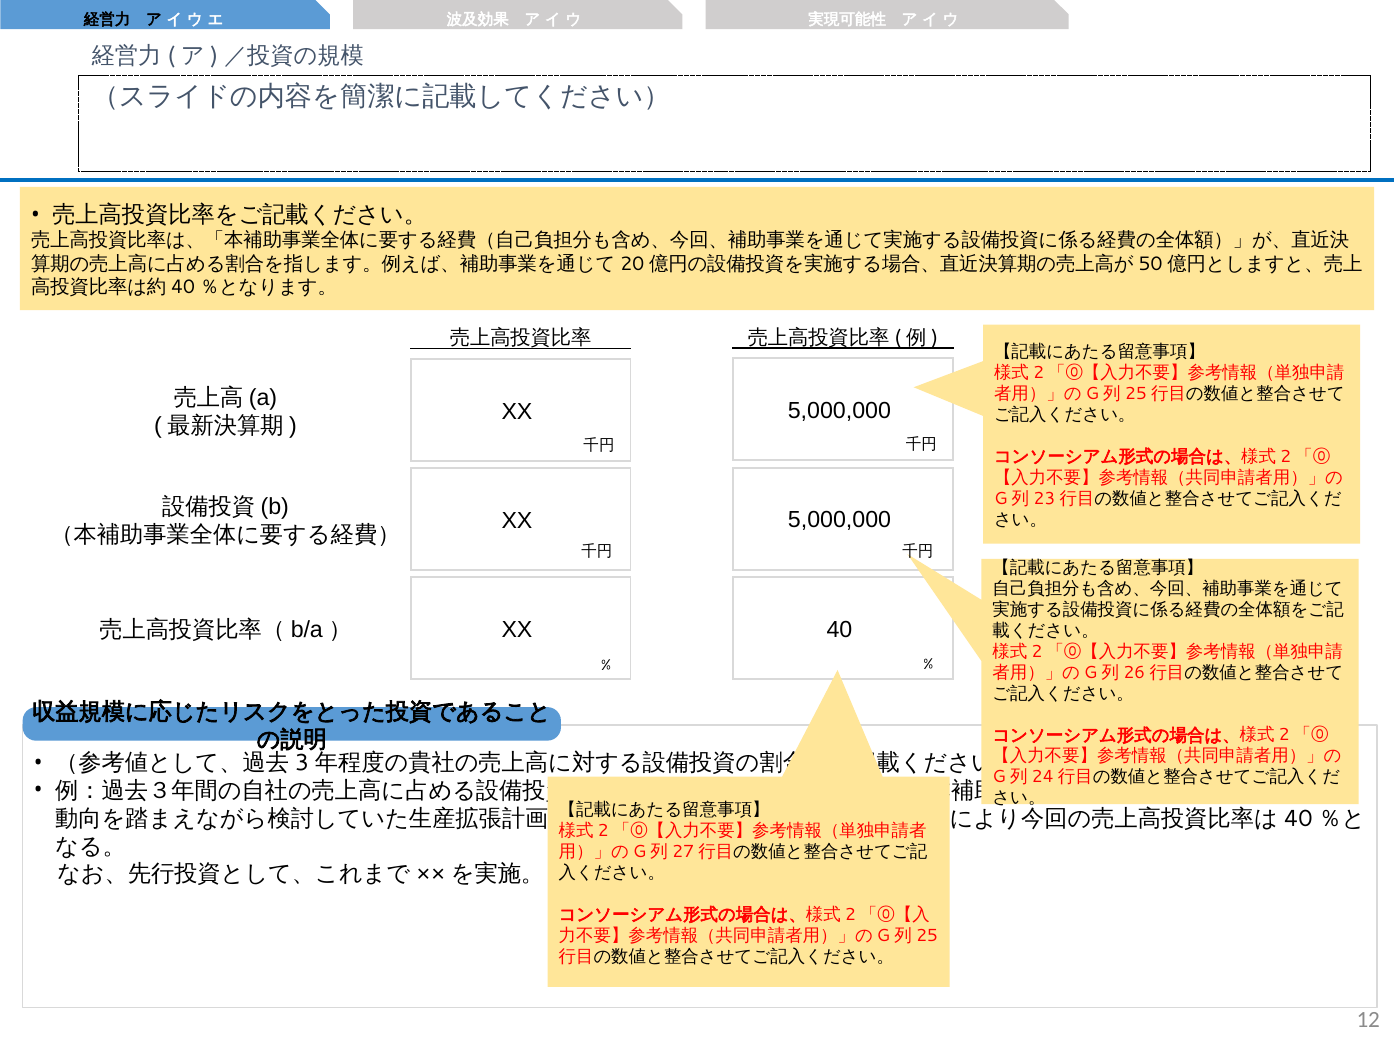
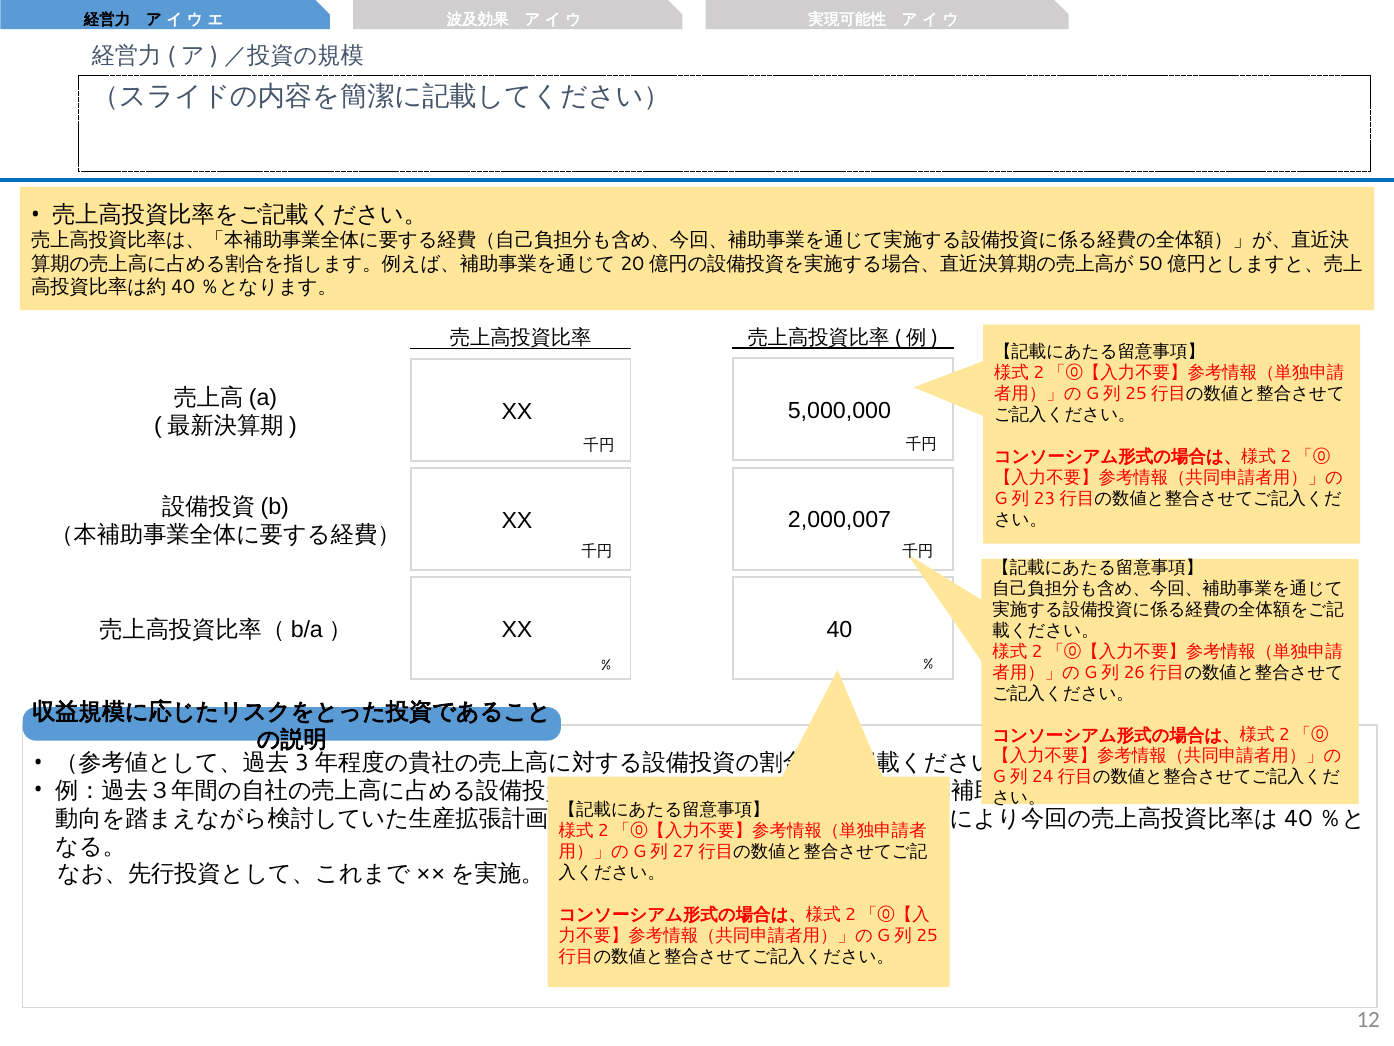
5,000,000 at (839, 520): 5,000,000 -> 2,000,007
